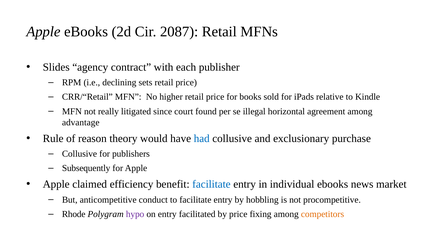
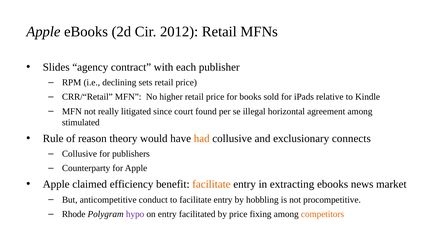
2087: 2087 -> 2012
advantage: advantage -> stimulated
had colour: blue -> orange
purchase: purchase -> connects
Subsequently: Subsequently -> Counterparty
facilitate at (211, 184) colour: blue -> orange
individual: individual -> extracting
